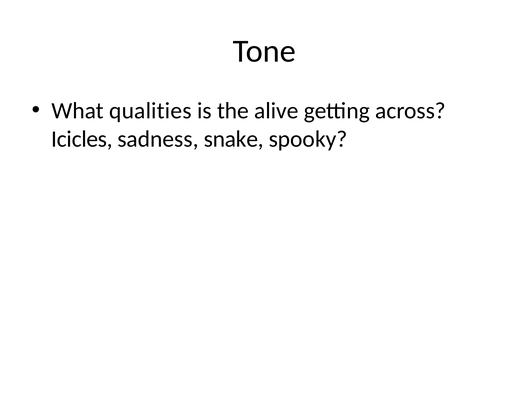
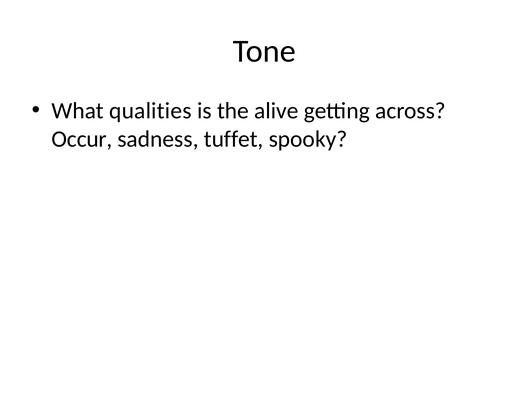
Icicles: Icicles -> Occur
snake: snake -> tuffet
